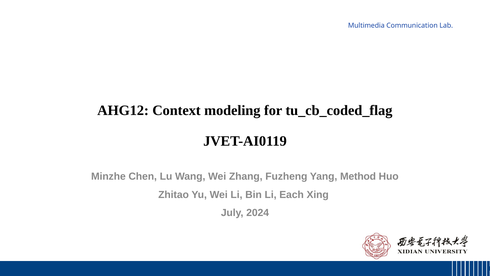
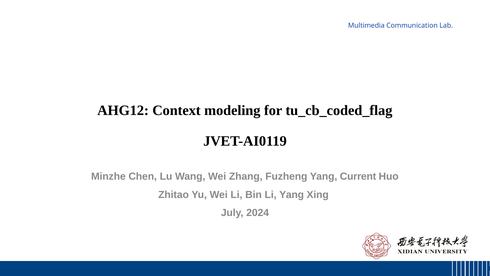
Method: Method -> Current
Li Each: Each -> Yang
